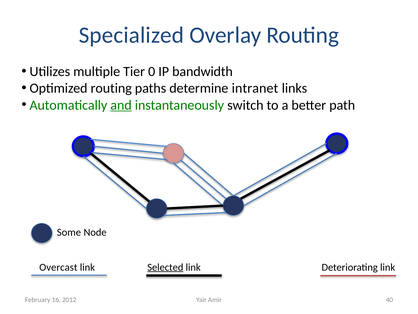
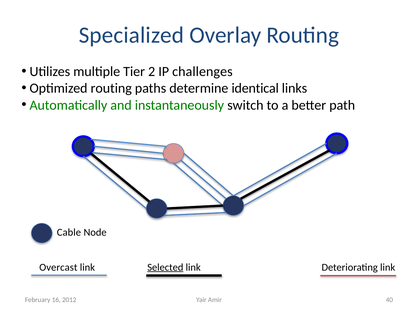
0: 0 -> 2
bandwidth: bandwidth -> challenges
intranet: intranet -> identical
and underline: present -> none
Some: Some -> Cable
